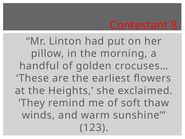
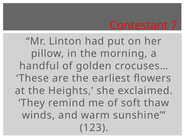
8: 8 -> 7
